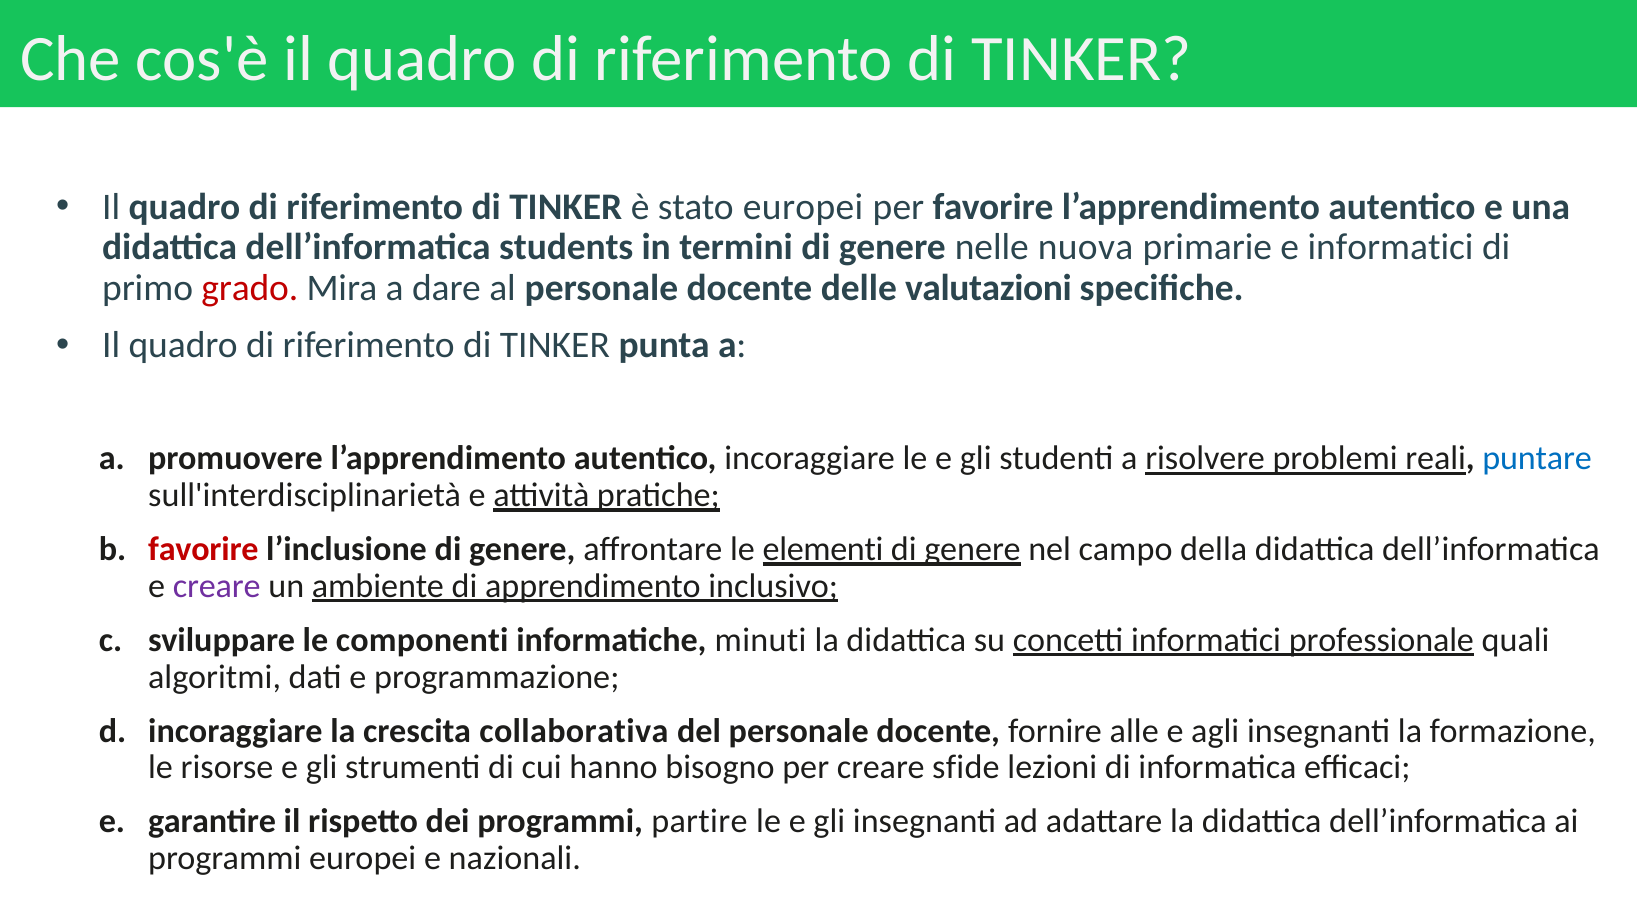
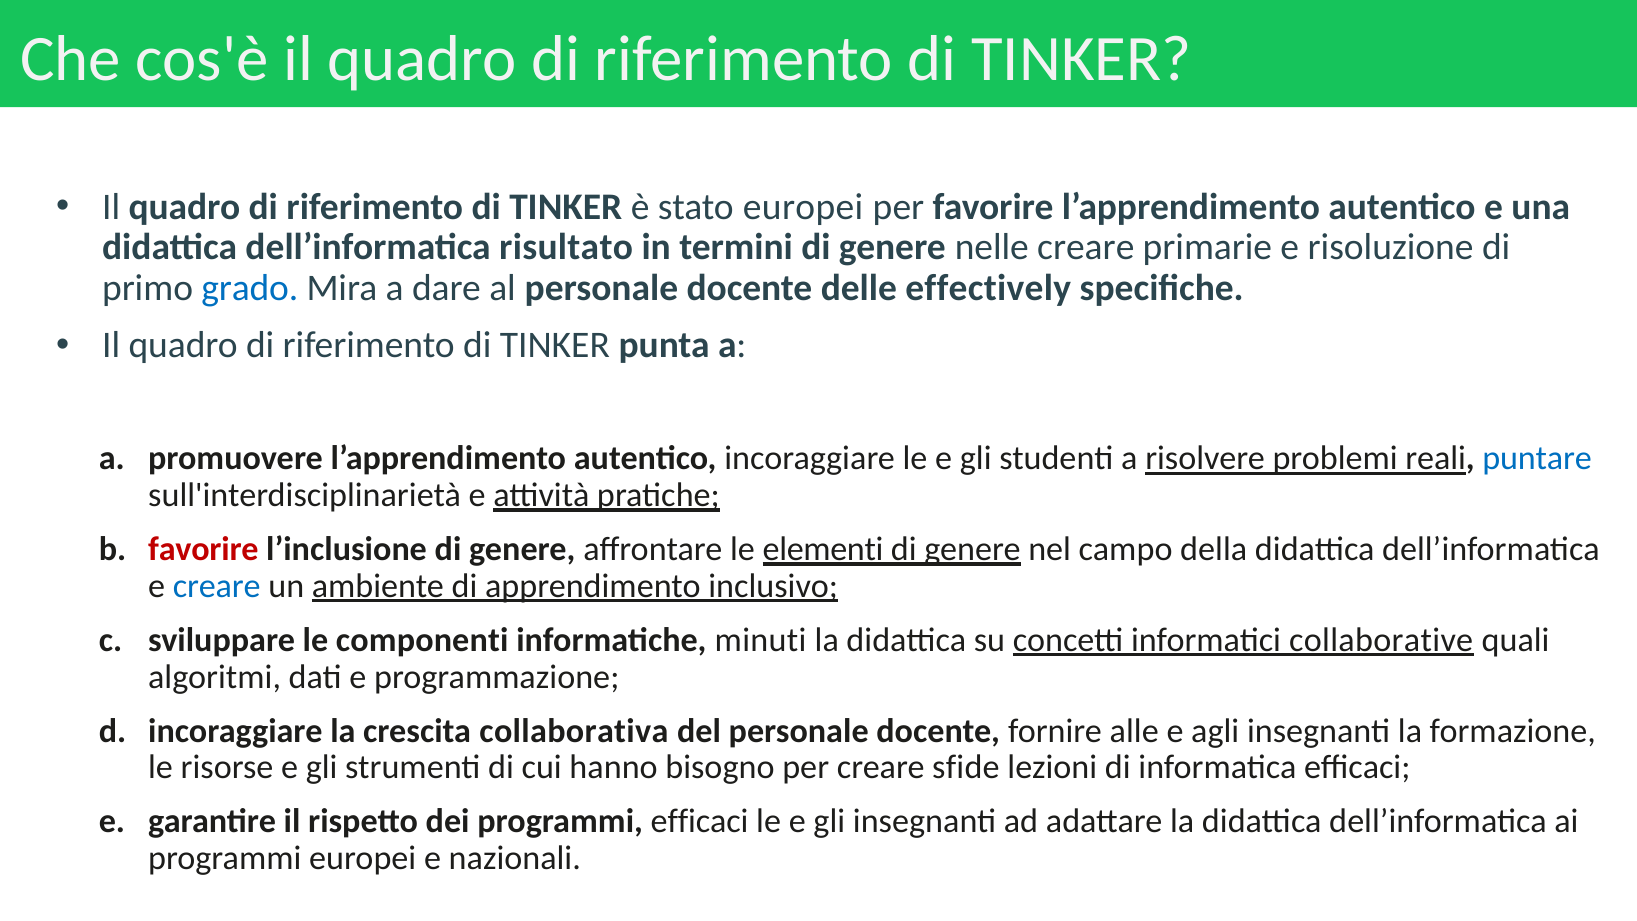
students: students -> risultato
nelle nuova: nuova -> creare
e informatici: informatici -> risoluzione
grado colour: red -> blue
valutazioni: valutazioni -> effectively
creare at (217, 586) colour: purple -> blue
professionale: professionale -> collaborative
programmi partire: partire -> efficaci
